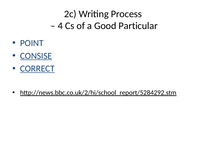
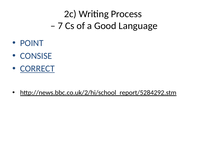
4: 4 -> 7
Particular: Particular -> Language
CONSISE underline: present -> none
